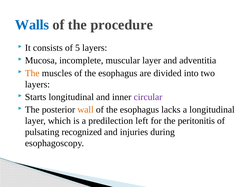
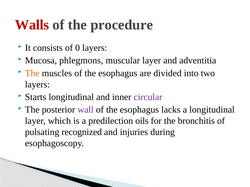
Walls colour: blue -> red
5: 5 -> 0
incomplete: incomplete -> phlegmons
wall colour: orange -> purple
left: left -> oils
peritonitis: peritonitis -> bronchitis
